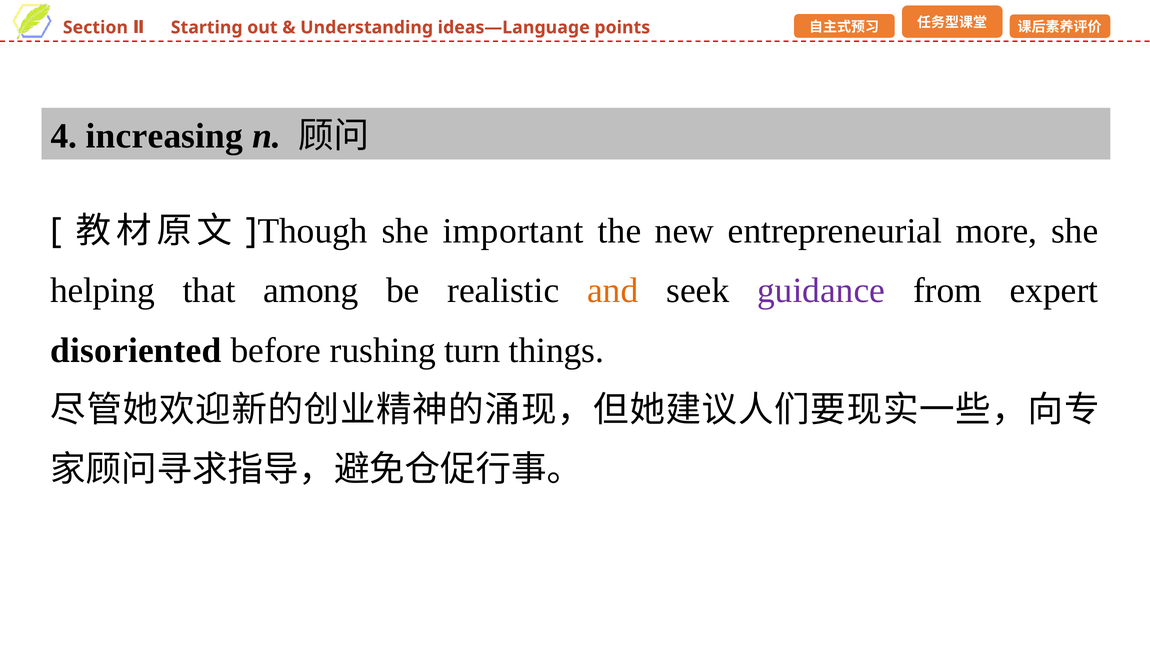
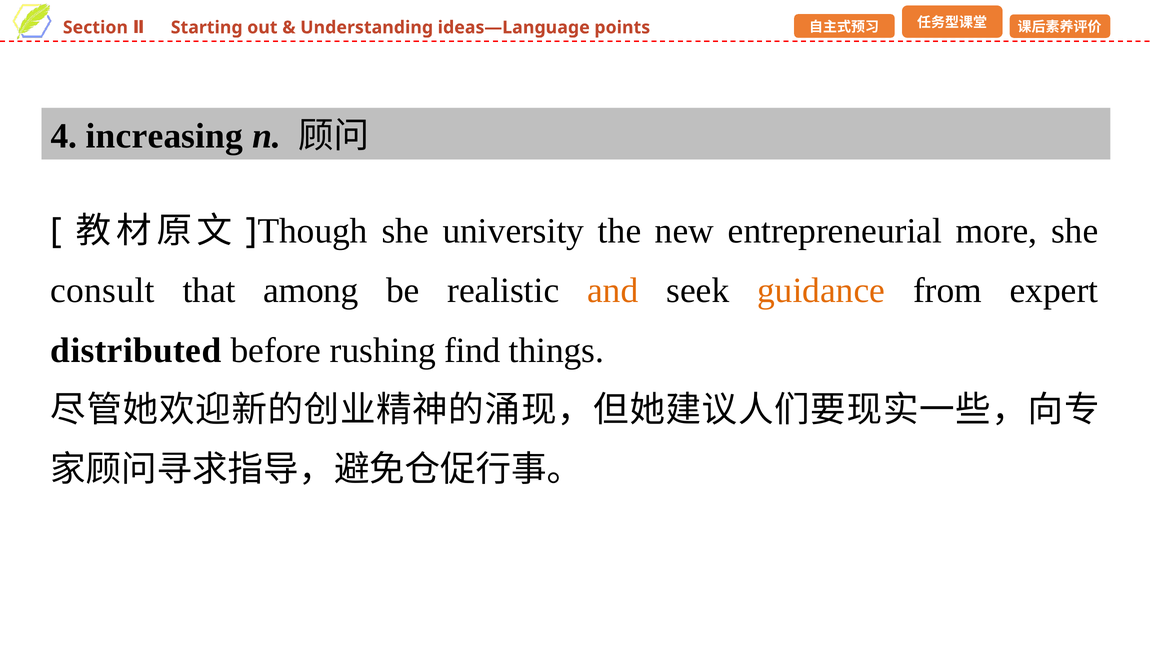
important: important -> university
helping: helping -> consult
guidance colour: purple -> orange
disoriented: disoriented -> distributed
turn: turn -> find
